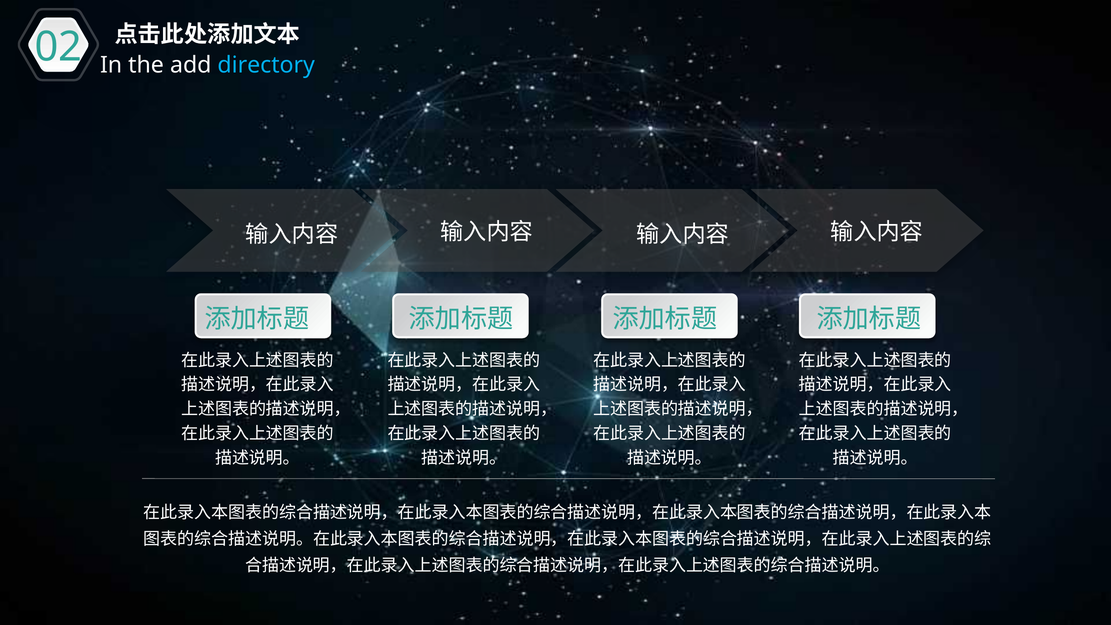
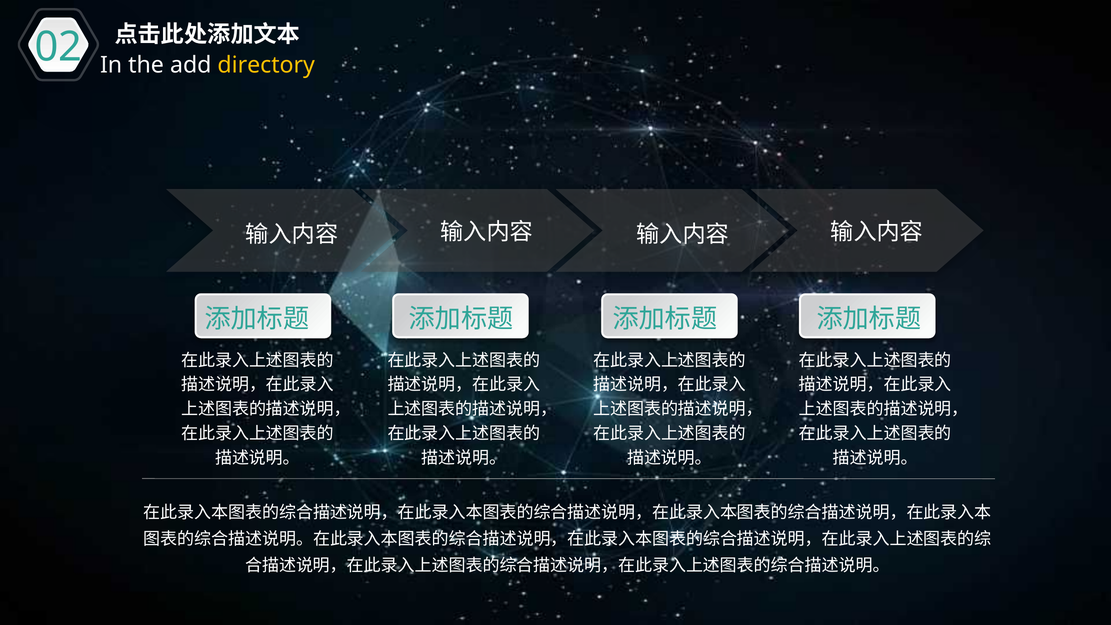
directory colour: light blue -> yellow
